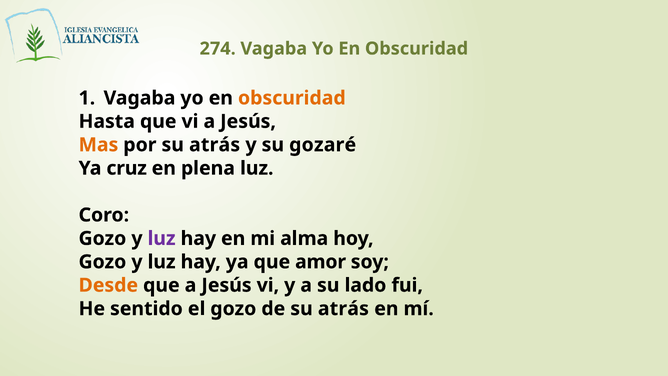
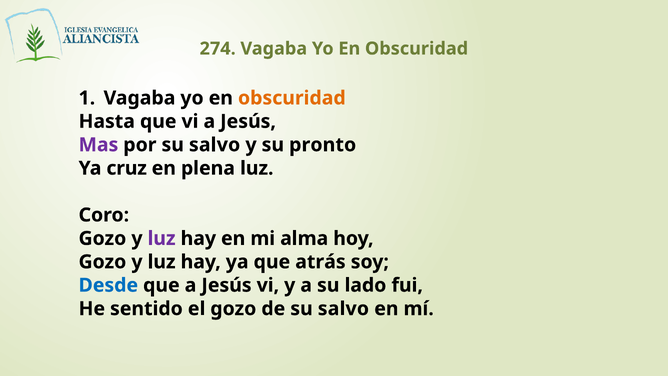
Mas colour: orange -> purple
por su atrás: atrás -> salvo
gozaré: gozaré -> pronto
amor: amor -> atrás
Desde colour: orange -> blue
de su atrás: atrás -> salvo
